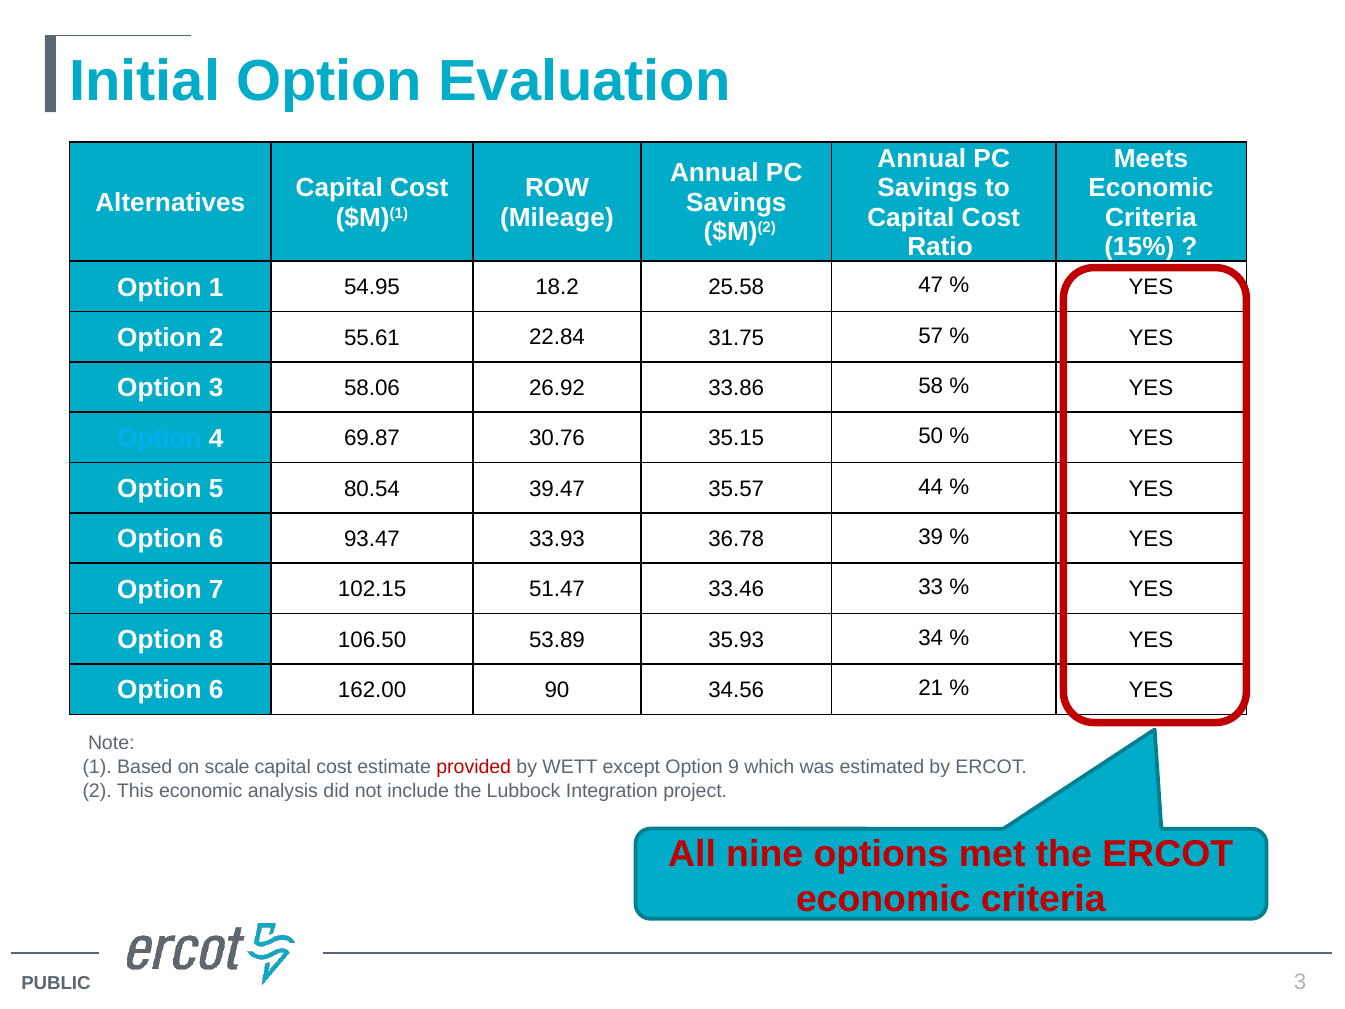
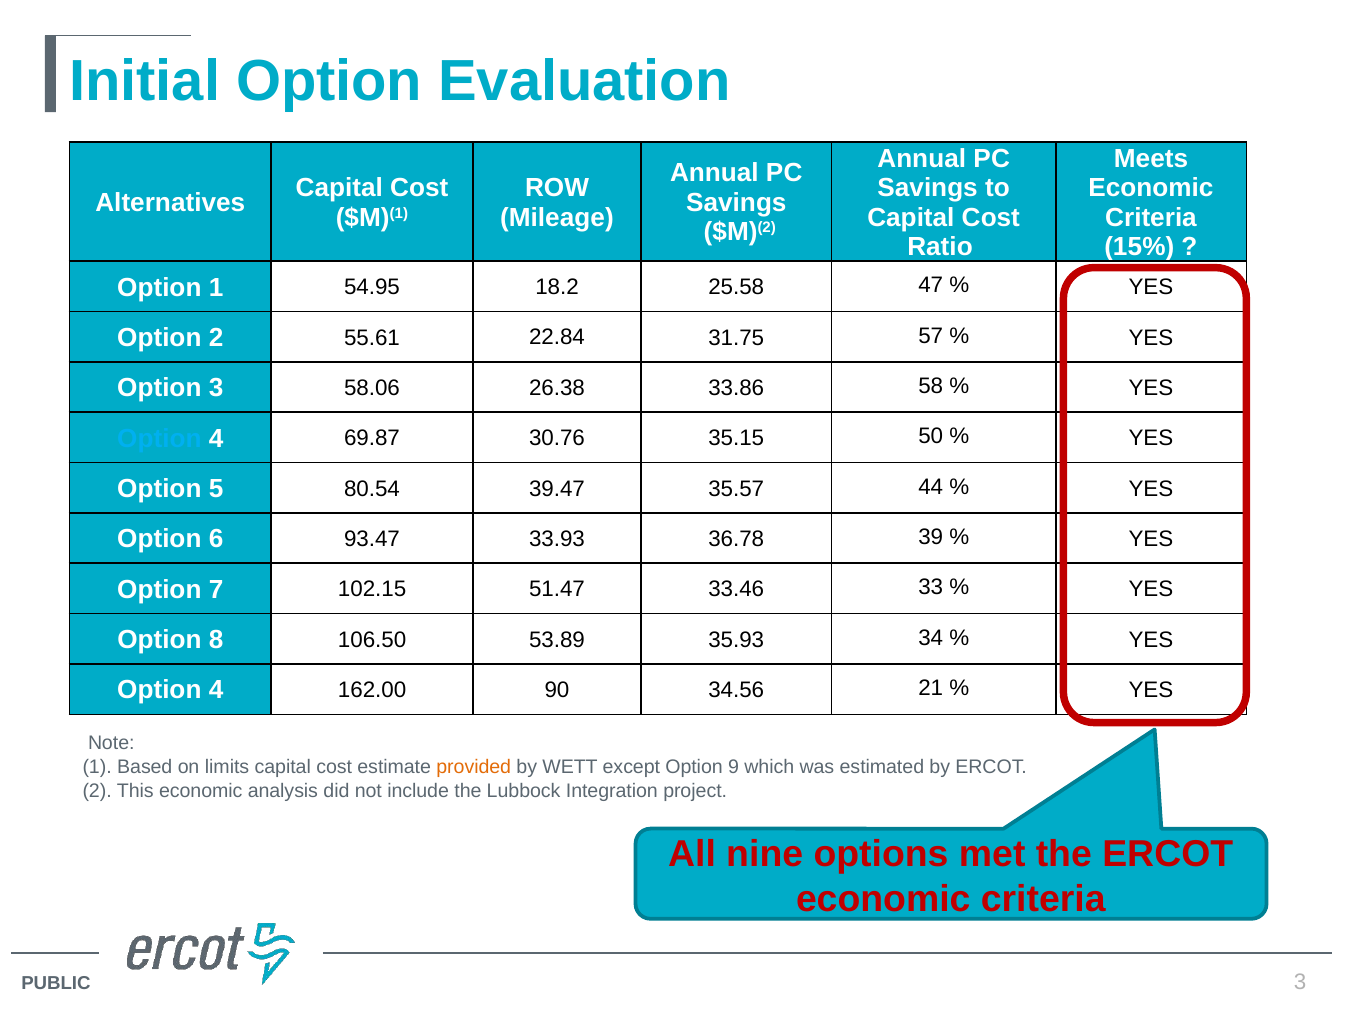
26.92: 26.92 -> 26.38
6 at (216, 690): 6 -> 4
scale: scale -> limits
provided colour: red -> orange
